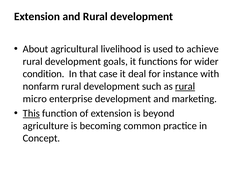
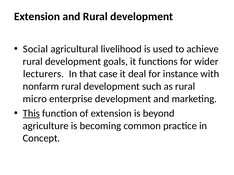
About: About -> Social
condition: condition -> lecturers
rural at (185, 87) underline: present -> none
